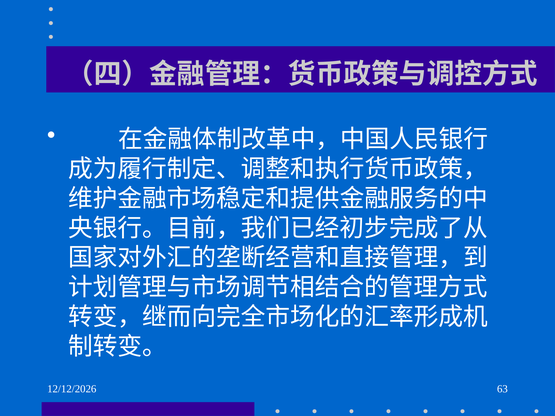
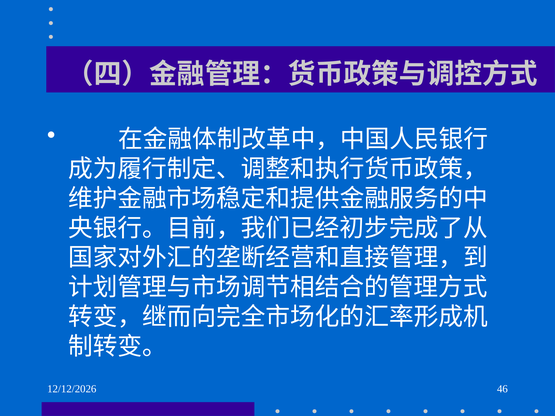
63: 63 -> 46
